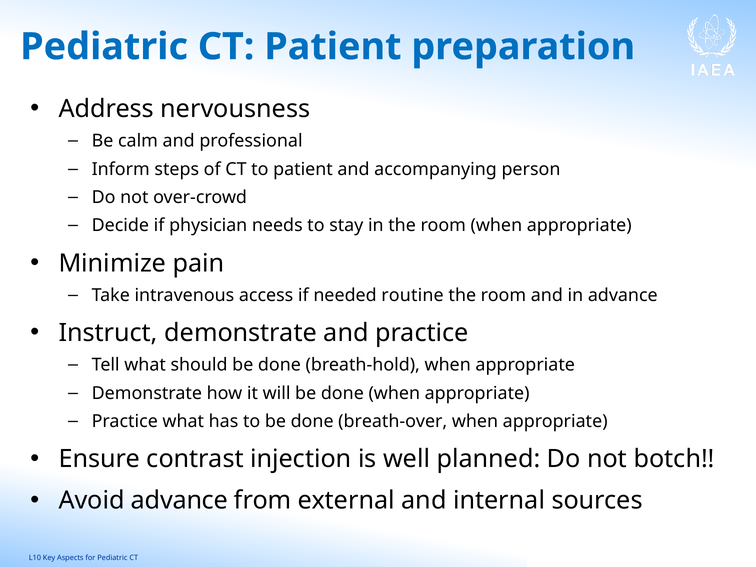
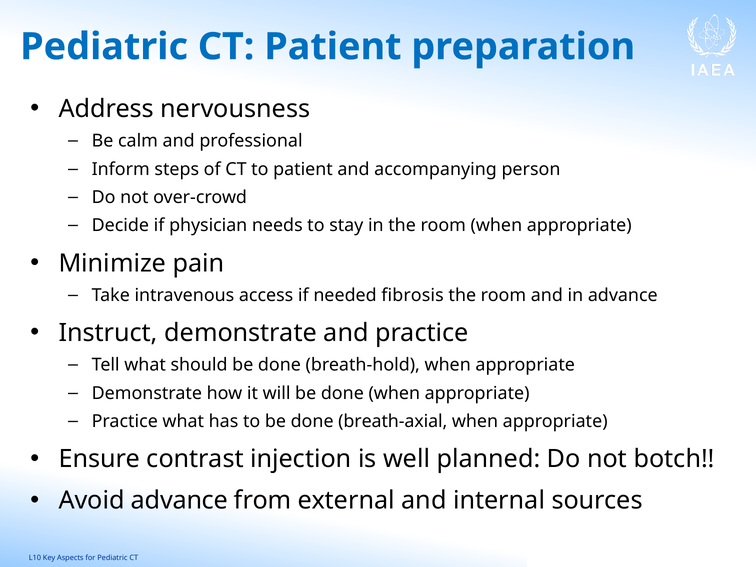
routine: routine -> fibrosis
breath-over: breath-over -> breath-axial
